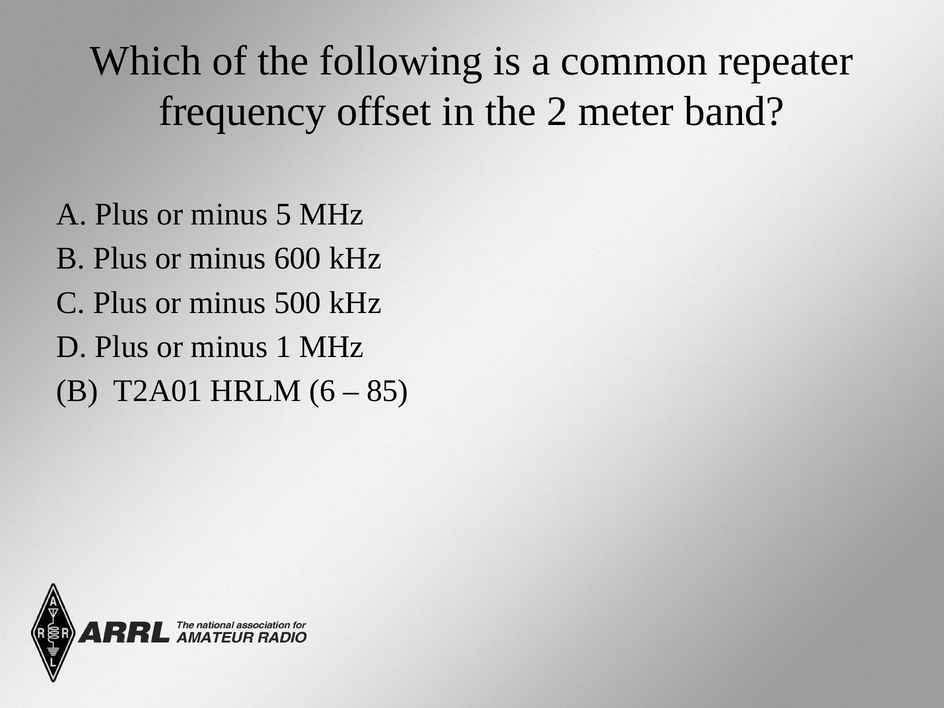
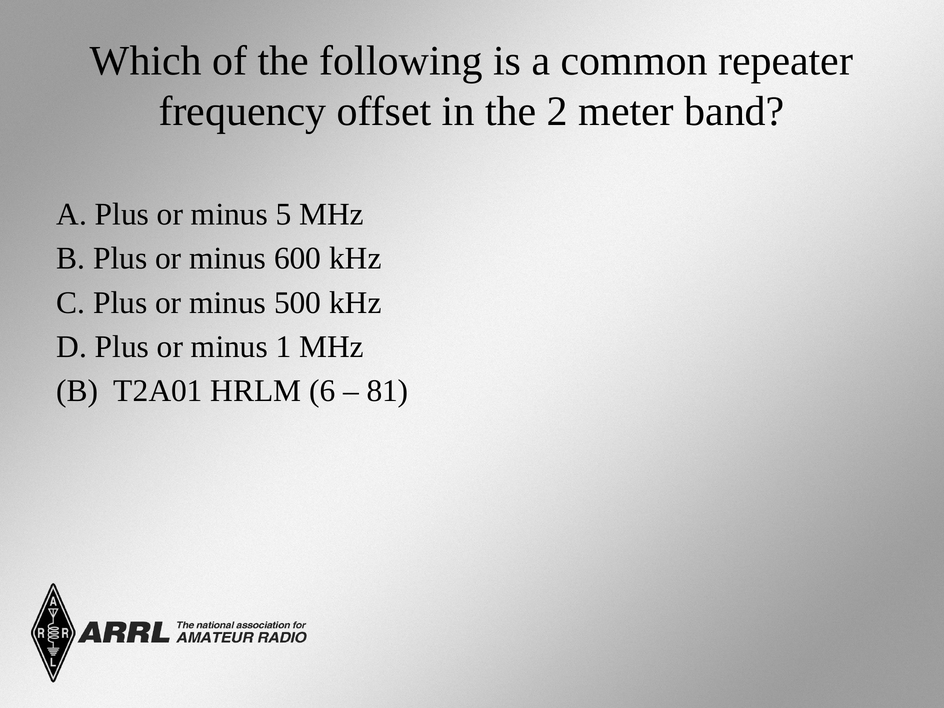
85: 85 -> 81
